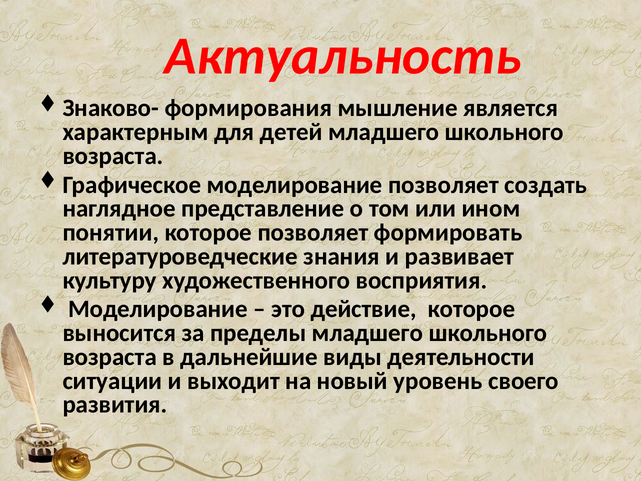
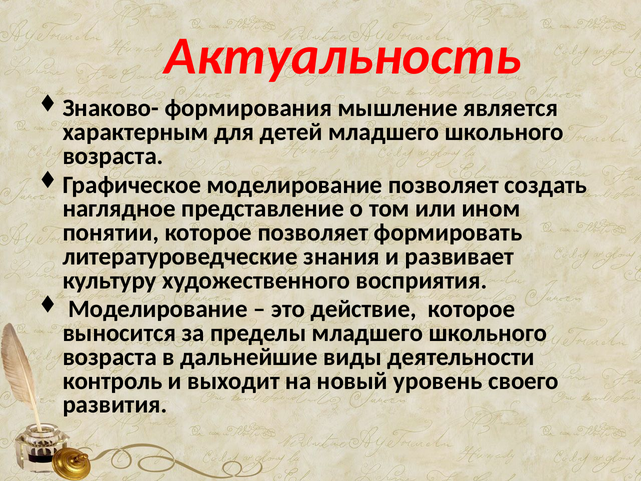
ситуации: ситуации -> контроль
